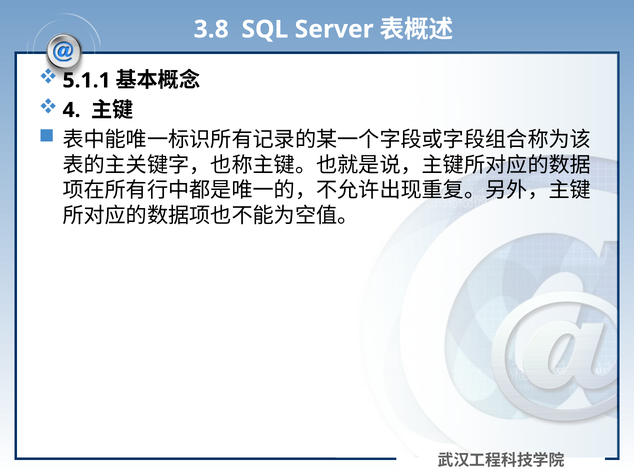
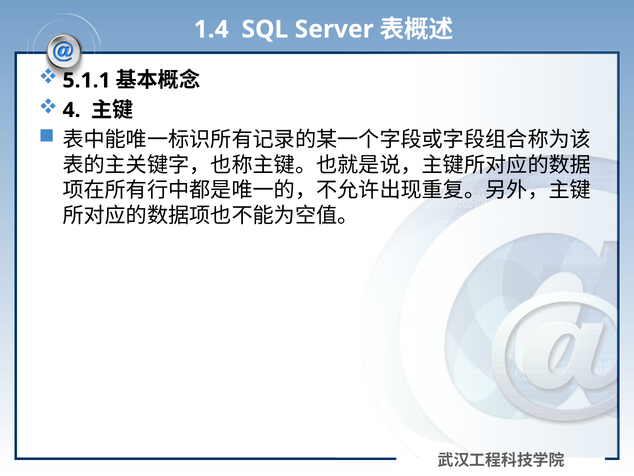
3.8: 3.8 -> 1.4
